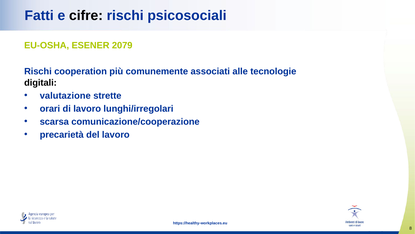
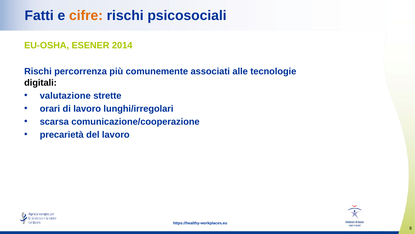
cifre colour: black -> orange
2079: 2079 -> 2014
cooperation: cooperation -> percorrenza
